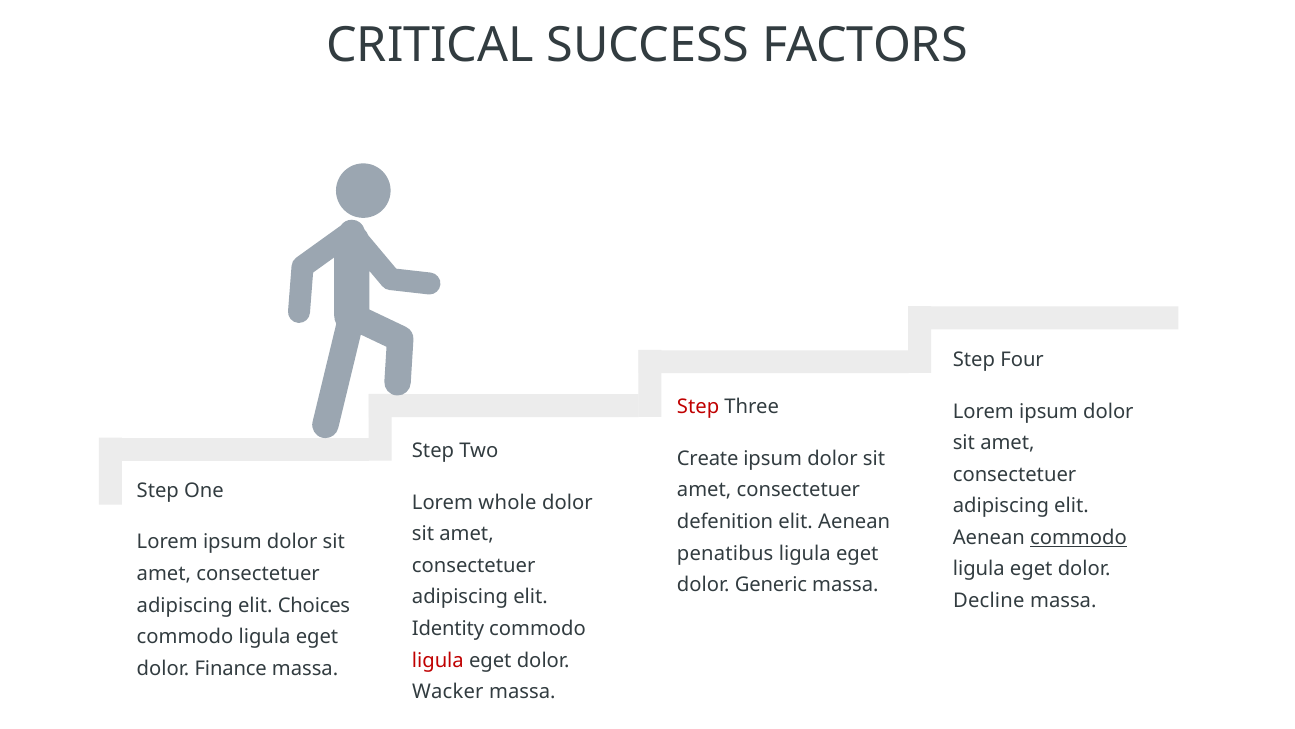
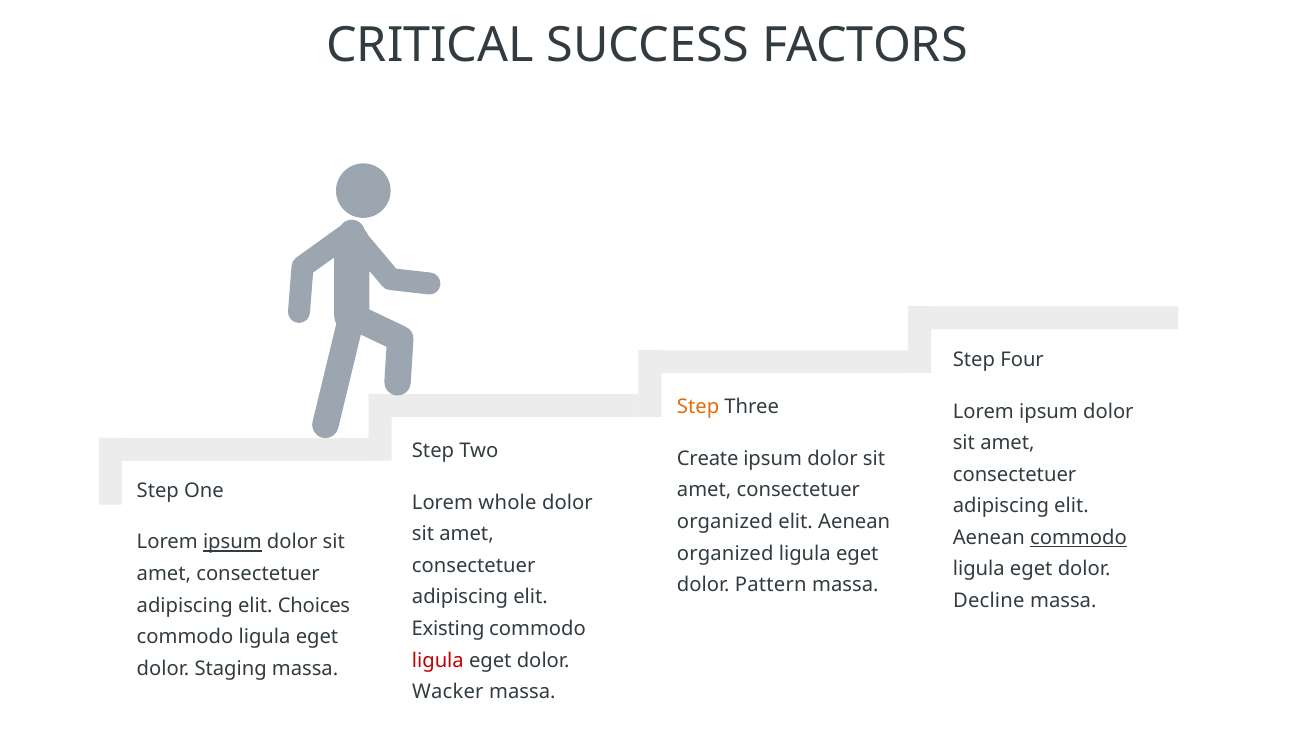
Step at (698, 407) colour: red -> orange
defenition at (725, 521): defenition -> organized
ipsum at (232, 542) underline: none -> present
penatibus at (725, 553): penatibus -> organized
Generic: Generic -> Pattern
Identity: Identity -> Existing
Finance: Finance -> Staging
